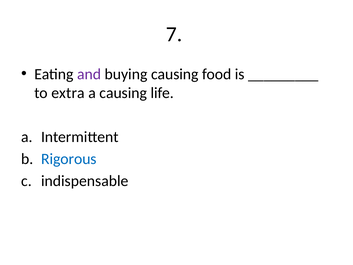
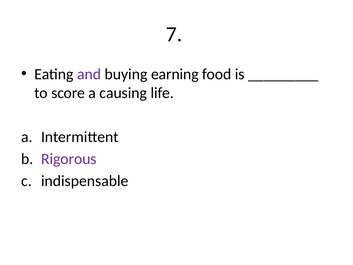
buying causing: causing -> earning
extra: extra -> score
Rigorous colour: blue -> purple
